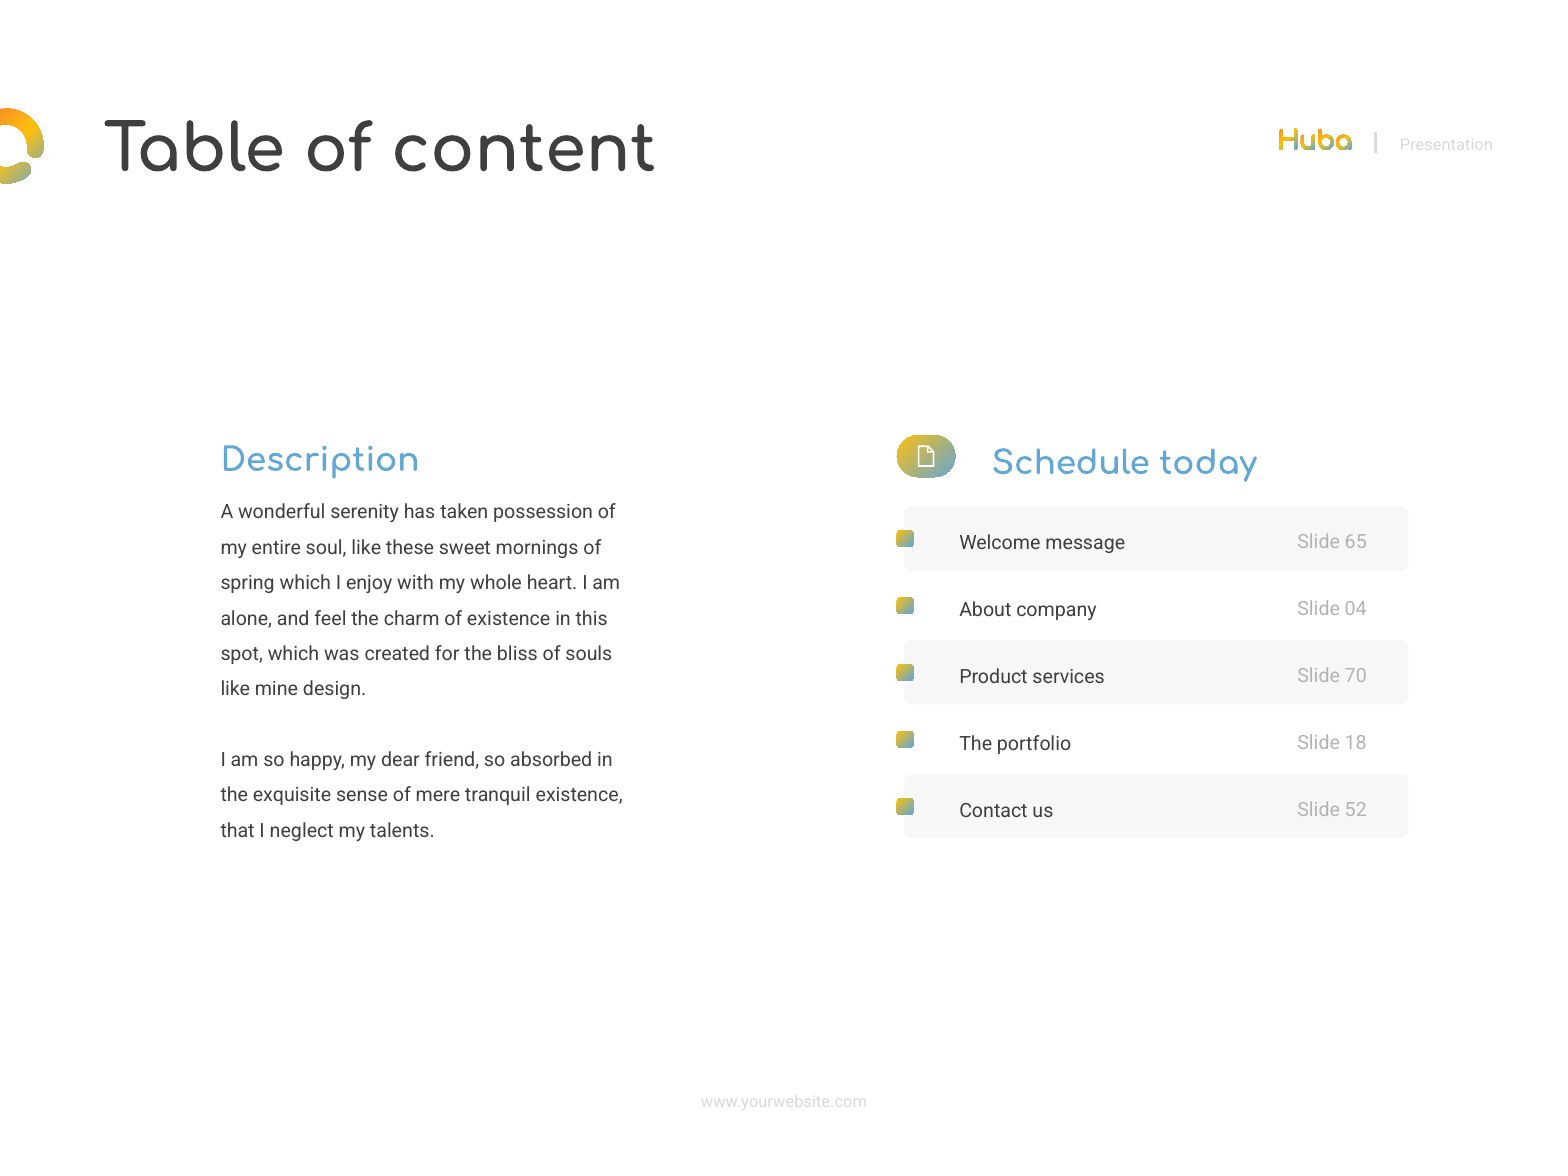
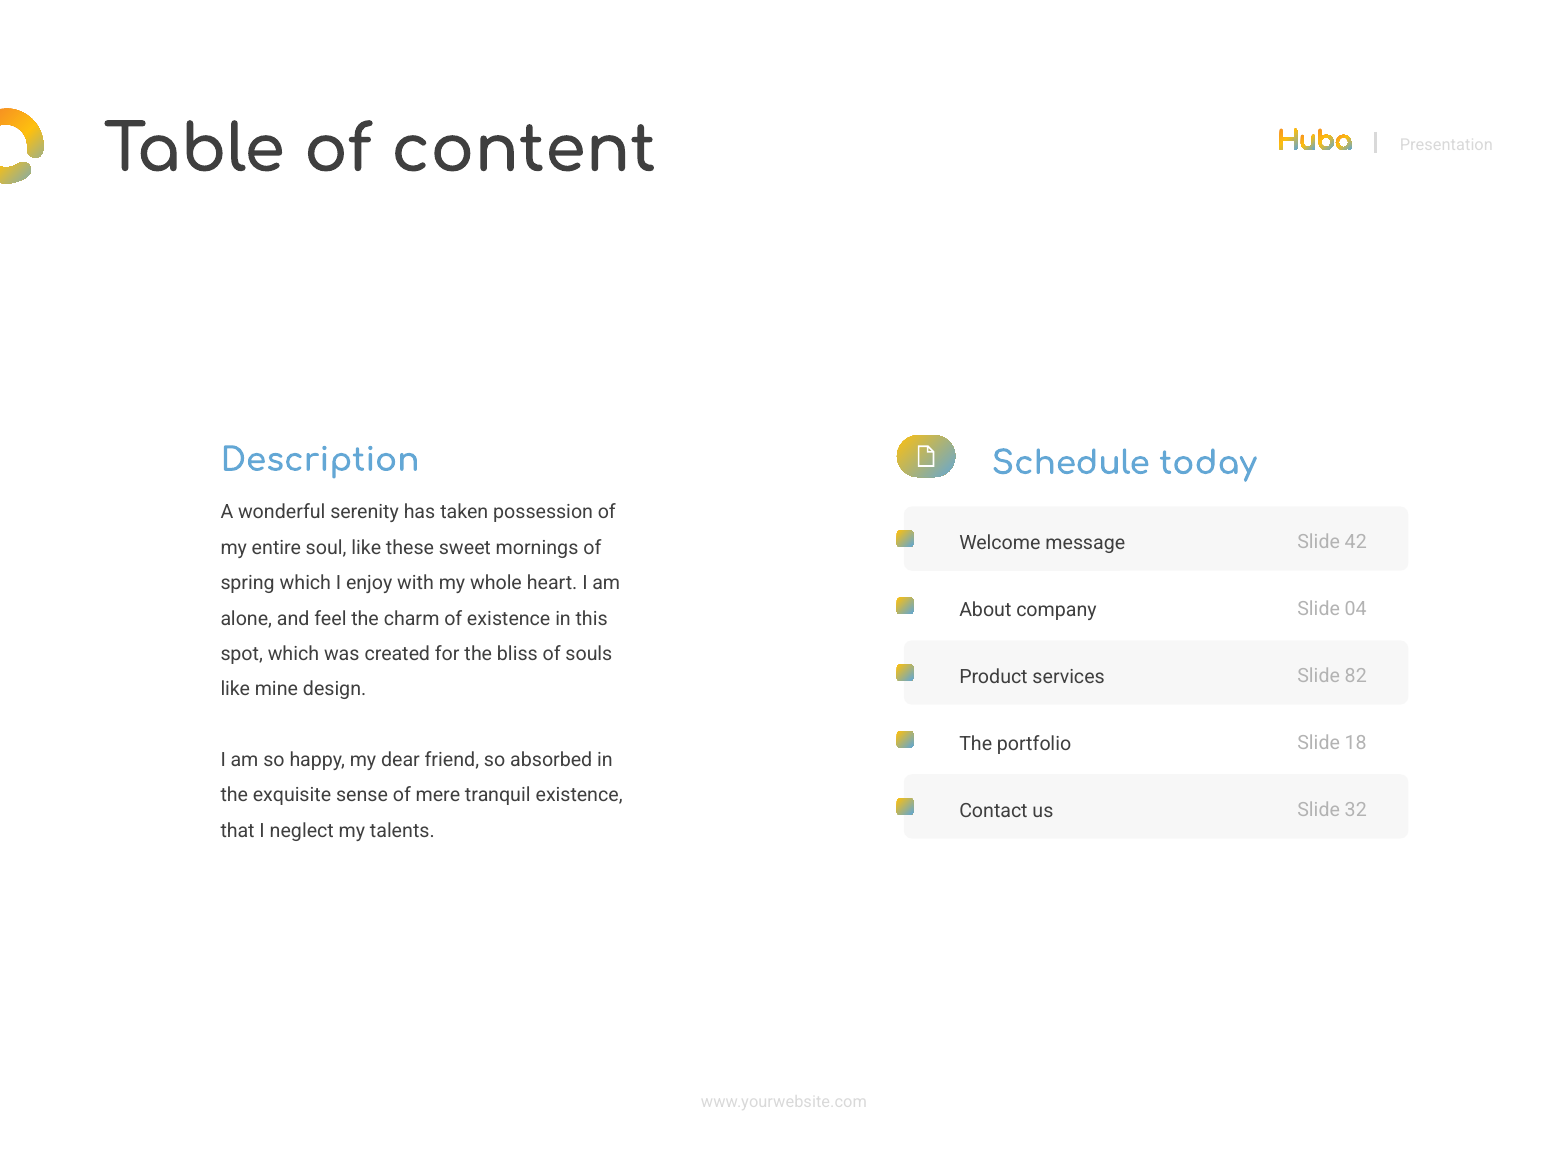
65: 65 -> 42
70: 70 -> 82
52: 52 -> 32
